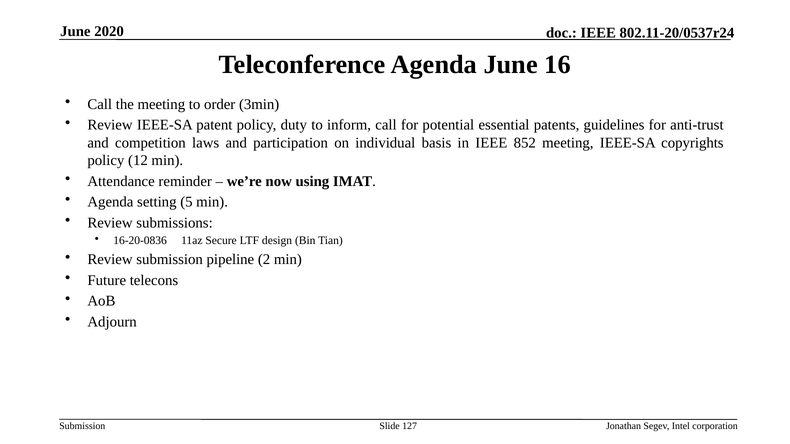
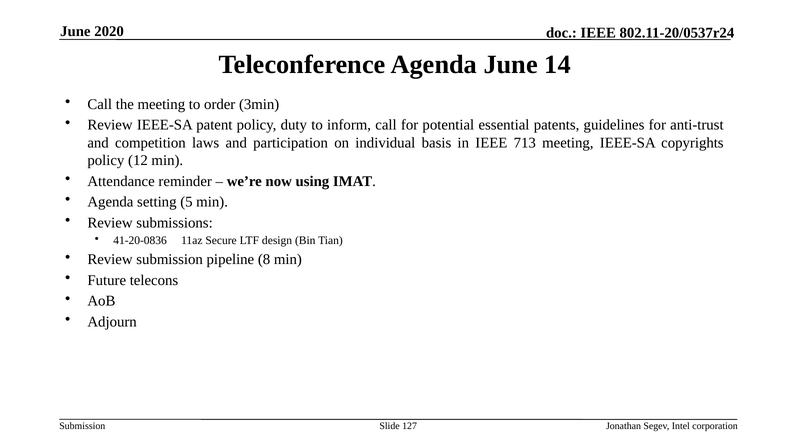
16: 16 -> 14
852: 852 -> 713
16-20-0836: 16-20-0836 -> 41-20-0836
2: 2 -> 8
